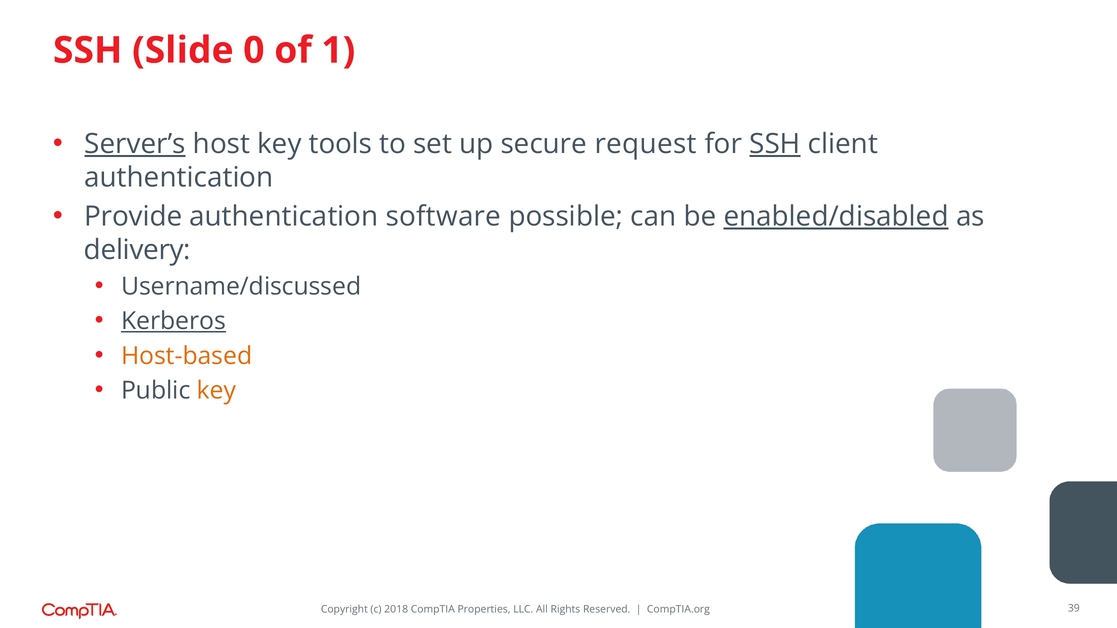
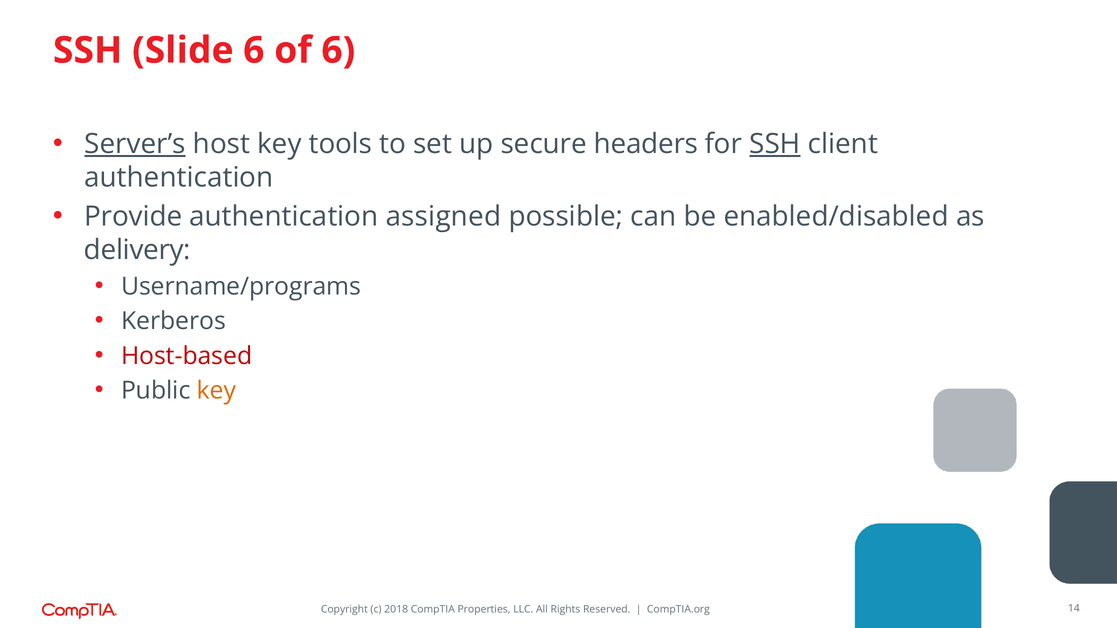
Slide 0: 0 -> 6
of 1: 1 -> 6
request: request -> headers
software: software -> assigned
enabled/disabled underline: present -> none
Username/discussed: Username/discussed -> Username/programs
Kerberos underline: present -> none
Host-based colour: orange -> red
39: 39 -> 14
